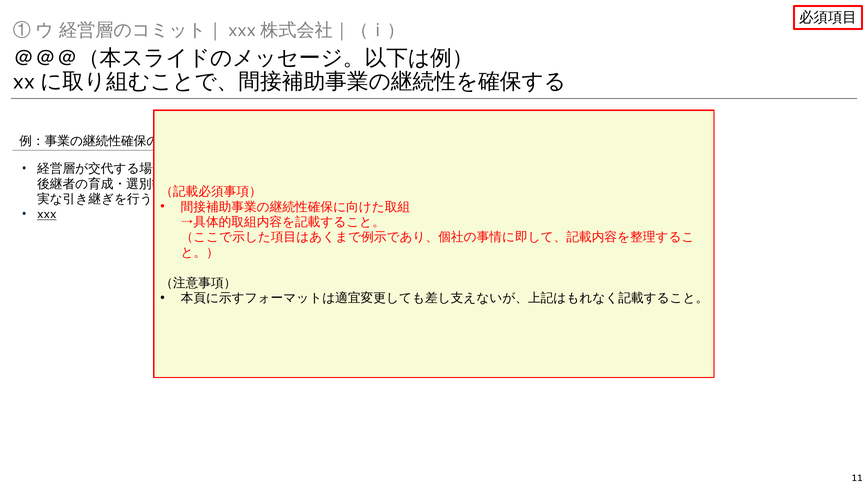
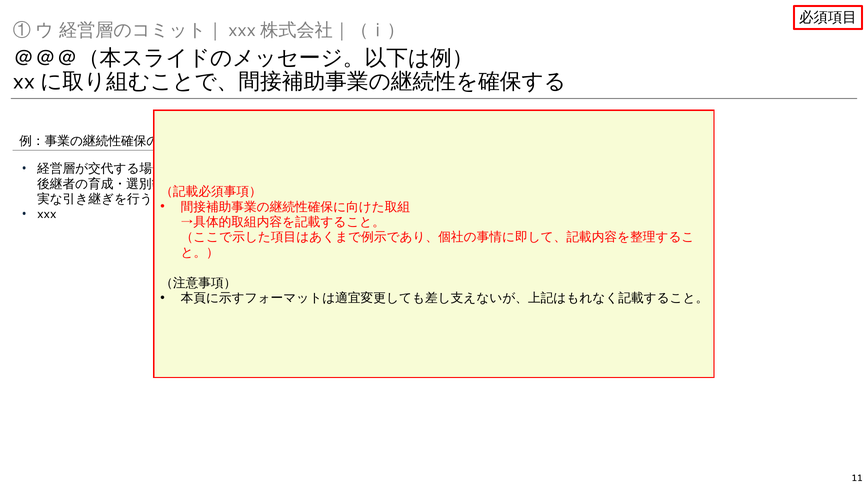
xxx underline: present -> none
